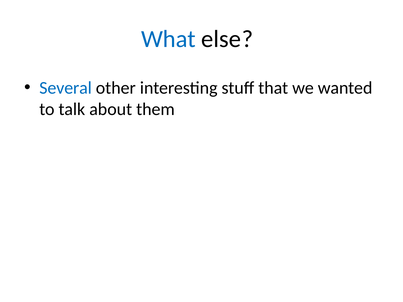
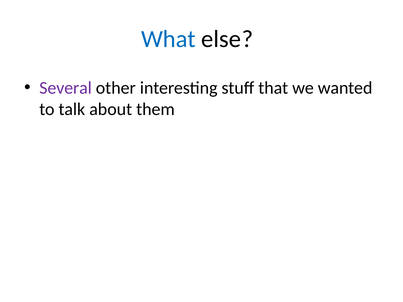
Several colour: blue -> purple
